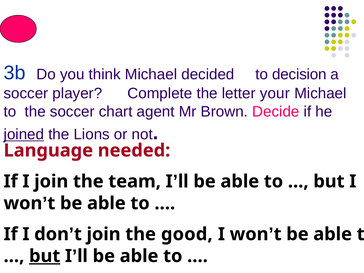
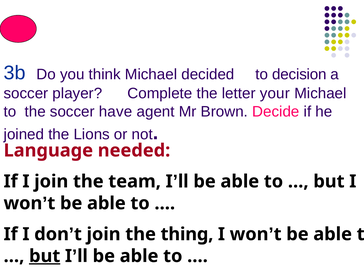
chart: chart -> have
joined underline: present -> none
good: good -> thing
